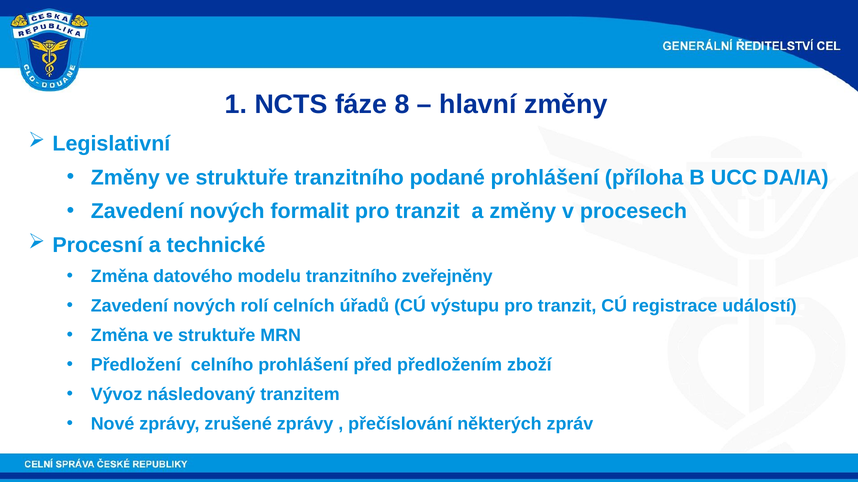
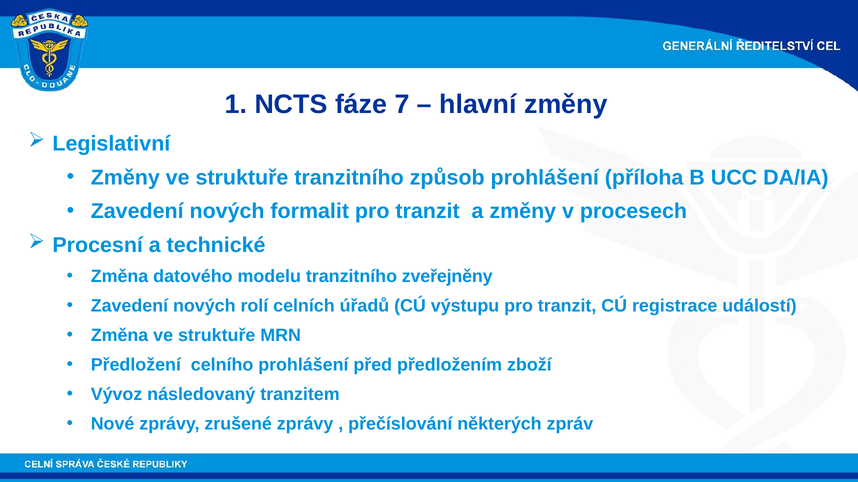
8: 8 -> 7
podané: podané -> způsob
